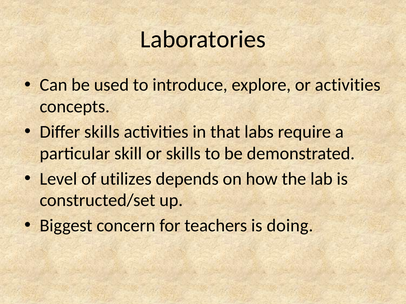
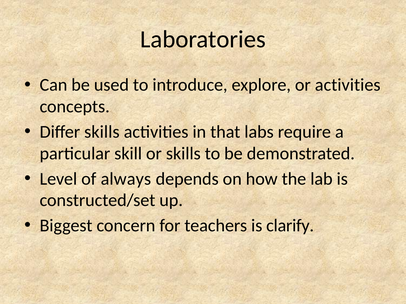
utilizes: utilizes -> always
doing: doing -> clarify
